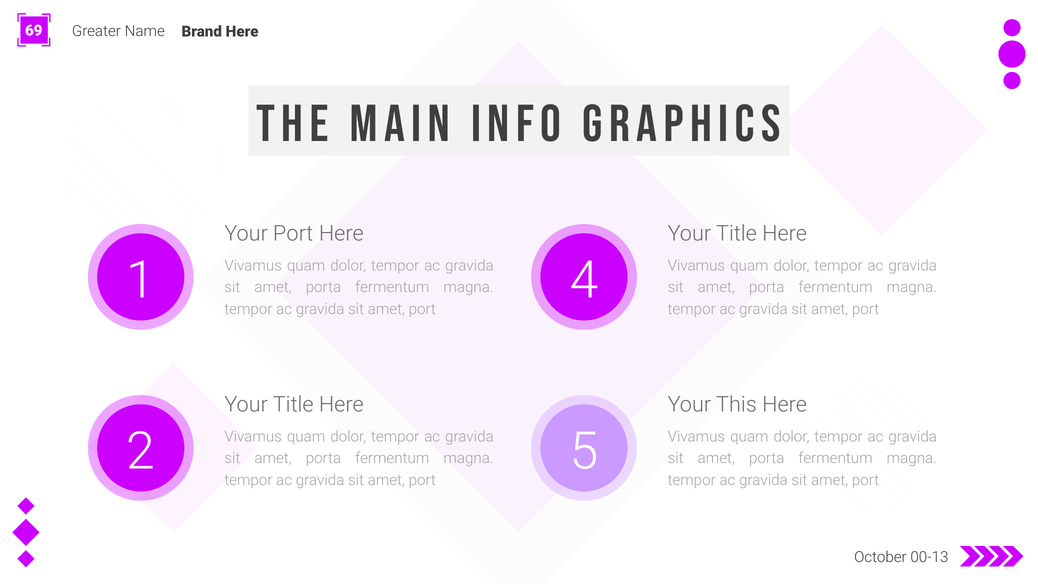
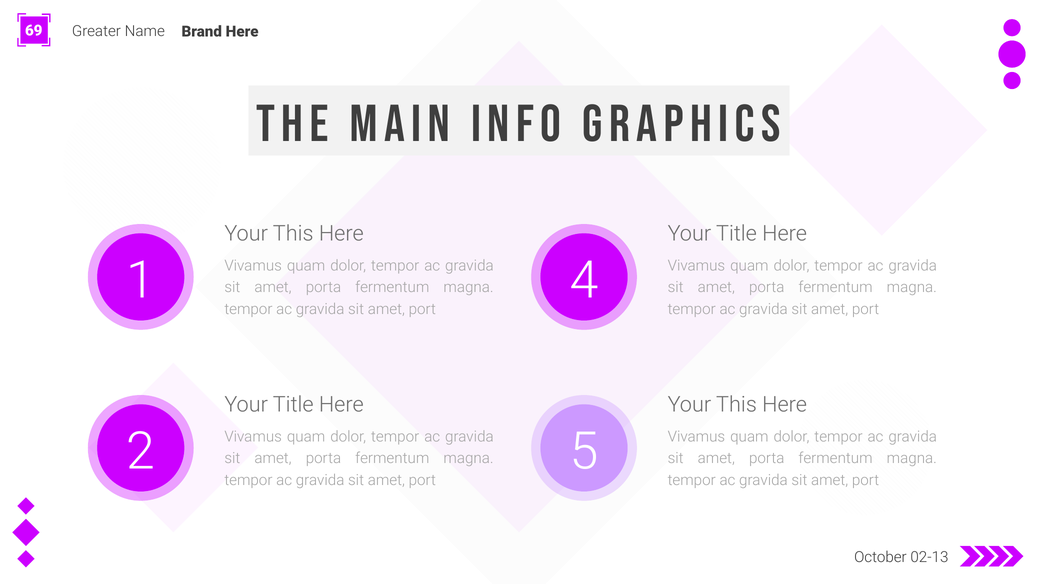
Port at (293, 233): Port -> This
00-13: 00-13 -> 02-13
